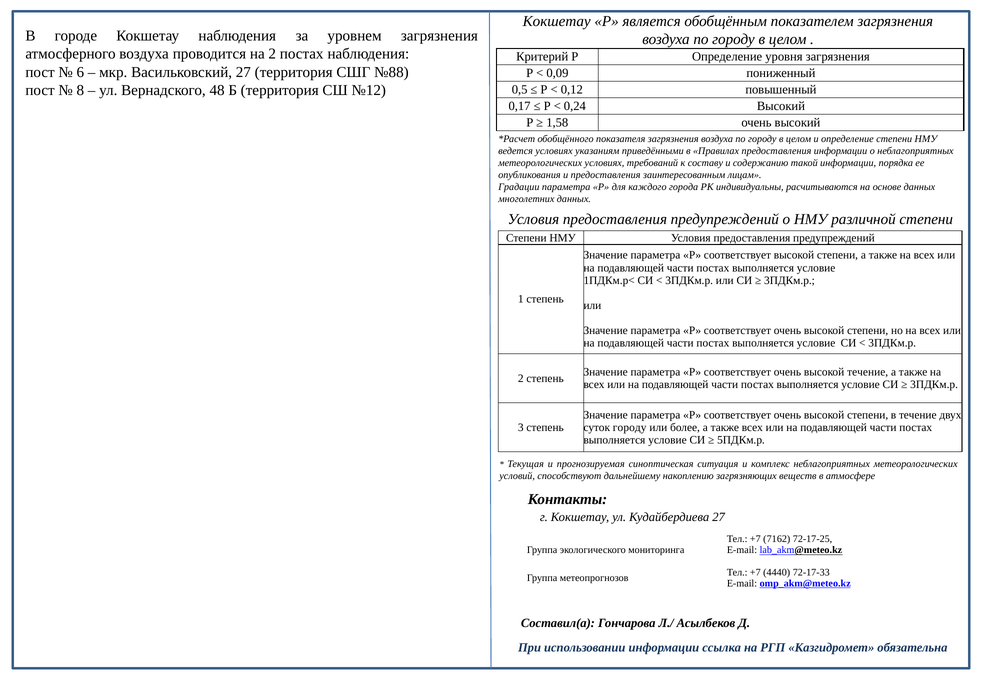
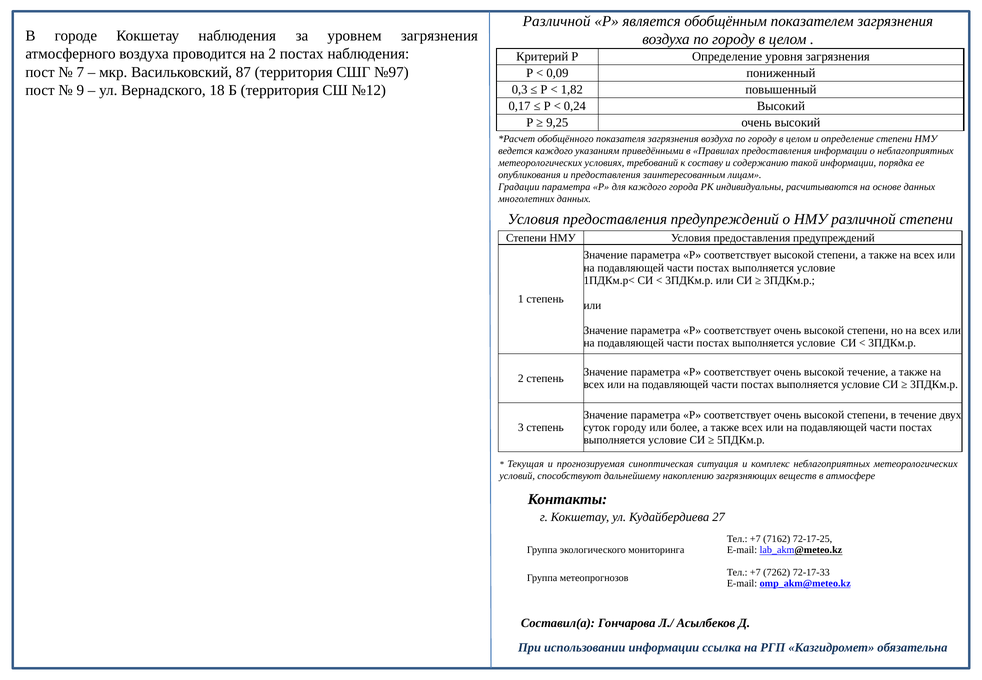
Кокшетау at (557, 21): Кокшетау -> Различной
6: 6 -> 7
Васильковский 27: 27 -> 87
№88: №88 -> №97
8: 8 -> 9
48: 48 -> 18
0,5: 0,5 -> 0,3
0,12: 0,12 -> 1,82
1,58: 1,58 -> 9,25
ведется условиях: условиях -> каждого
4440: 4440 -> 7262
